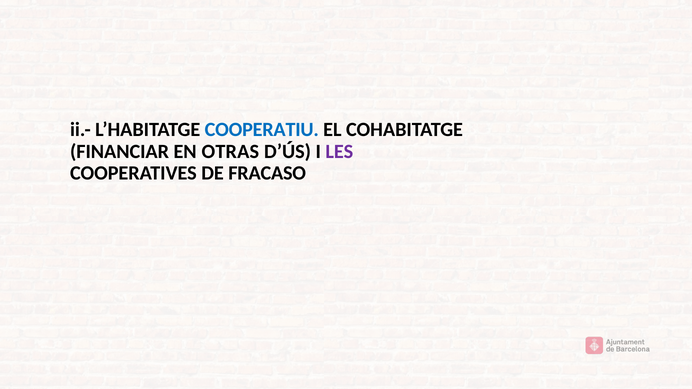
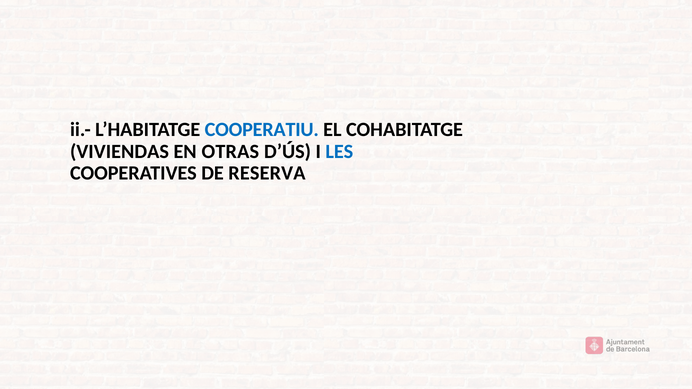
FINANCIAR: FINANCIAR -> VIVIENDAS
LES colour: purple -> blue
FRACASO: FRACASO -> RESERVA
